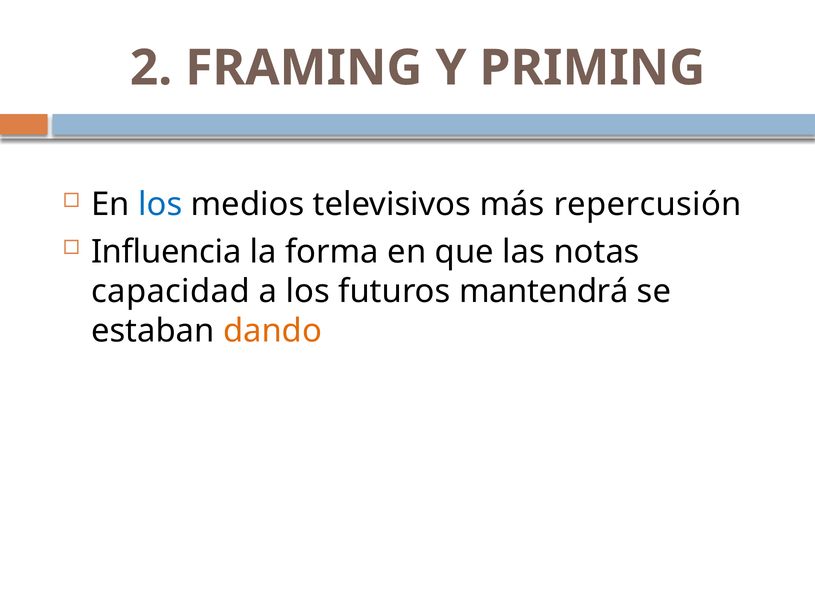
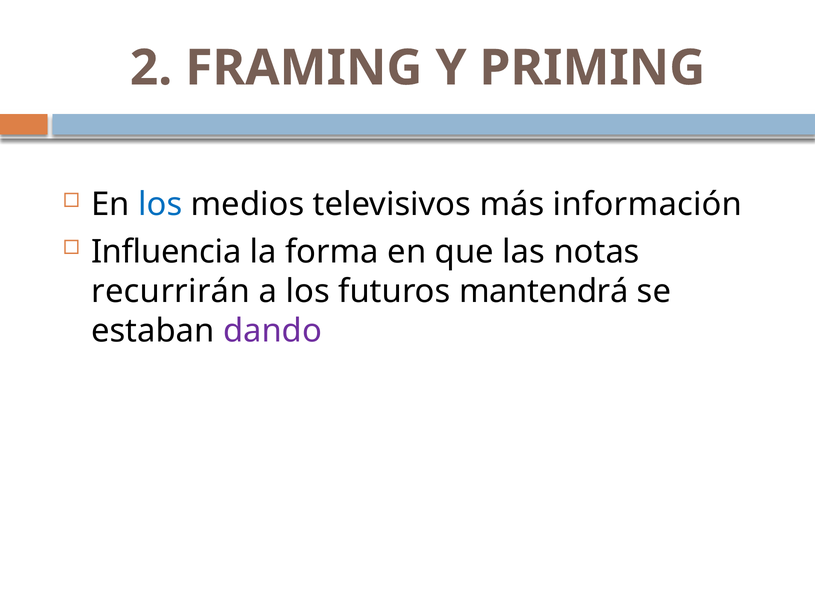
repercusión: repercusión -> información
capacidad: capacidad -> recurrirán
dando colour: orange -> purple
